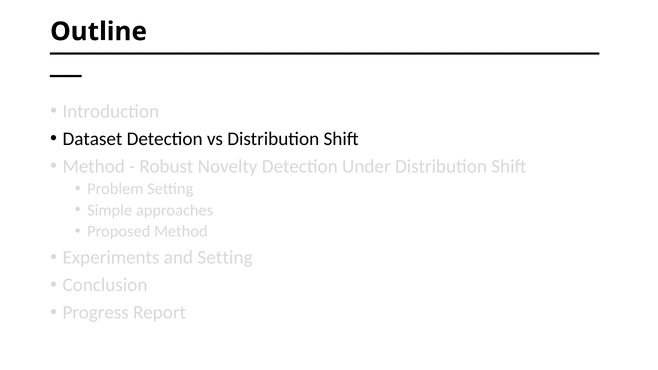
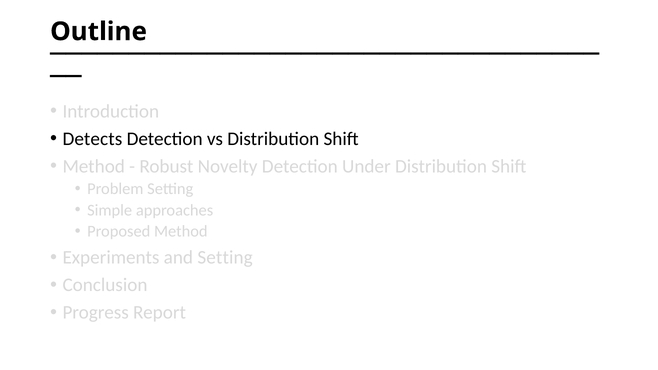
Dataset: Dataset -> Detects
